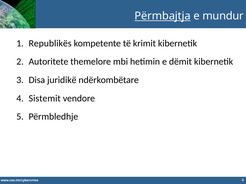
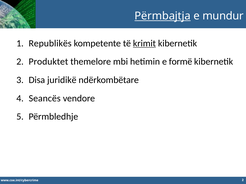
krimit underline: none -> present
Autoritete: Autoritete -> Produktet
dëmit: dëmit -> formë
Sistemit: Sistemit -> Seancës
